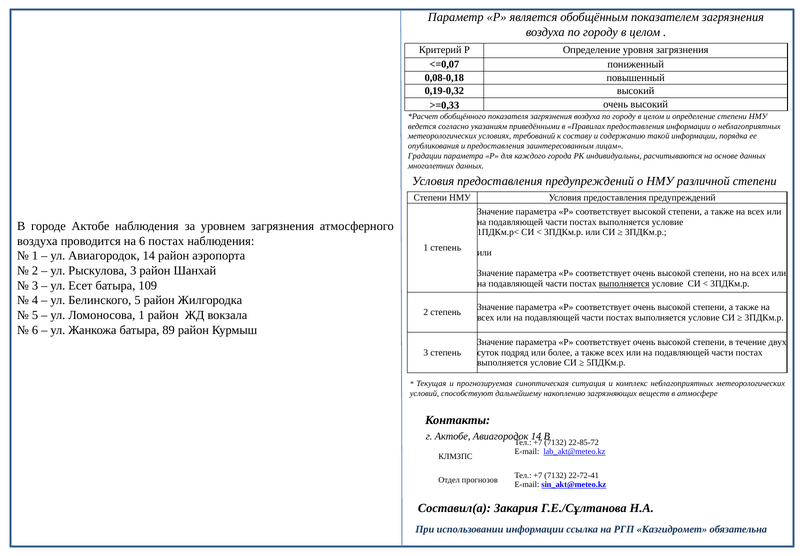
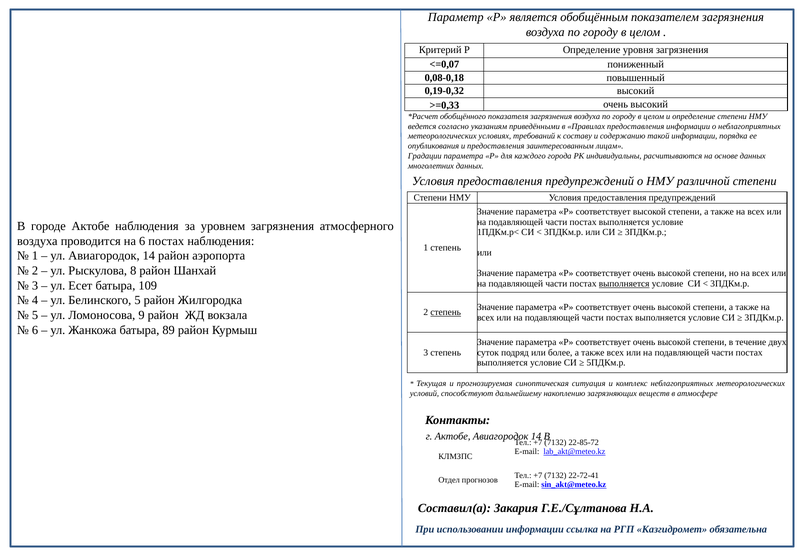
Рыскулова 3: 3 -> 8
степень at (446, 313) underline: none -> present
Ломоносова 1: 1 -> 9
